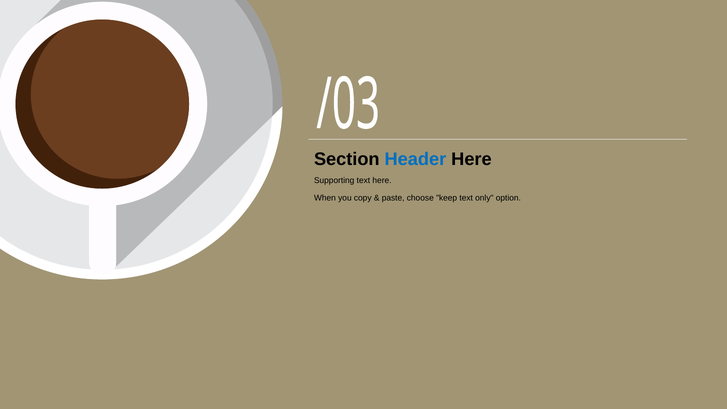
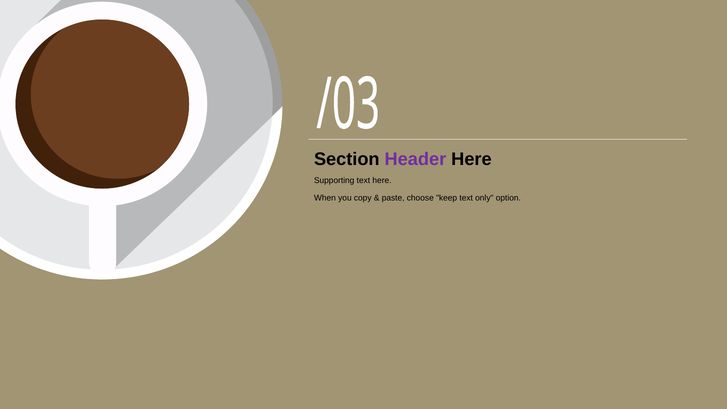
Header colour: blue -> purple
